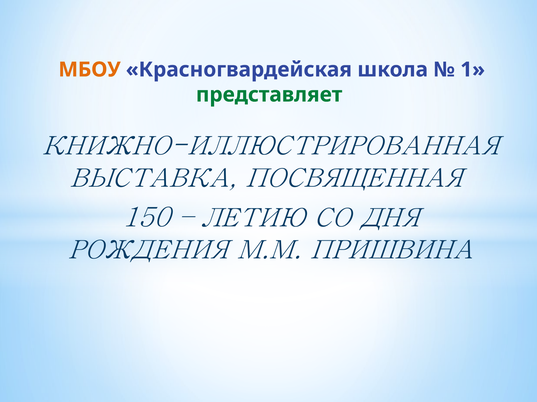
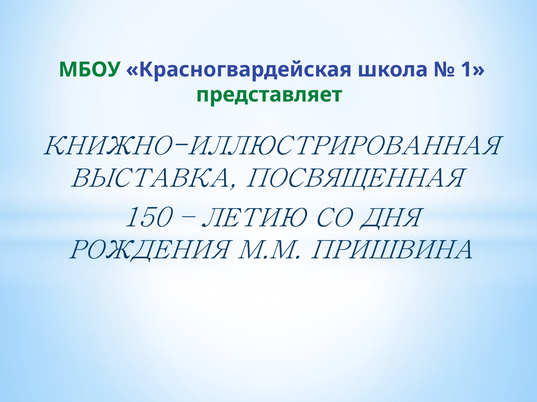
МБОУ colour: orange -> green
